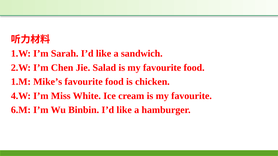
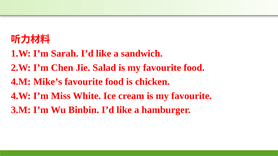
1.M: 1.M -> 4.M
6.M: 6.M -> 3.M
